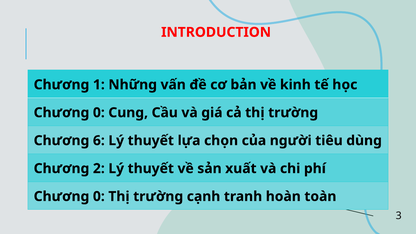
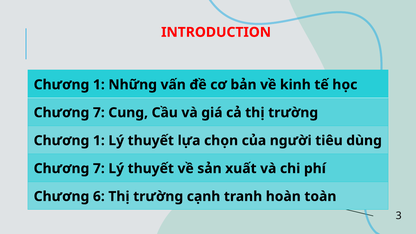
0 at (99, 113): 0 -> 7
6 at (99, 141): 6 -> 1
2 at (99, 169): 2 -> 7
0 at (99, 196): 0 -> 6
